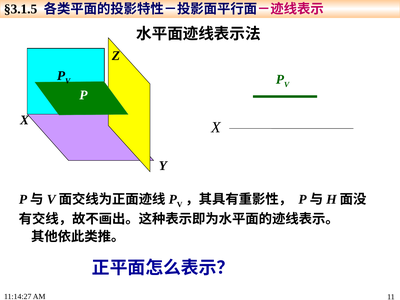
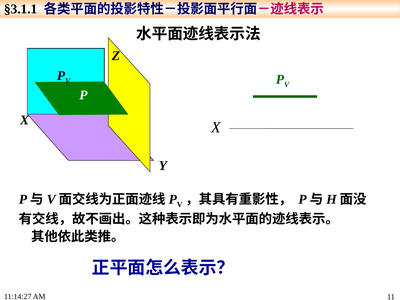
§3.1.5: §3.1.5 -> §3.1.1
